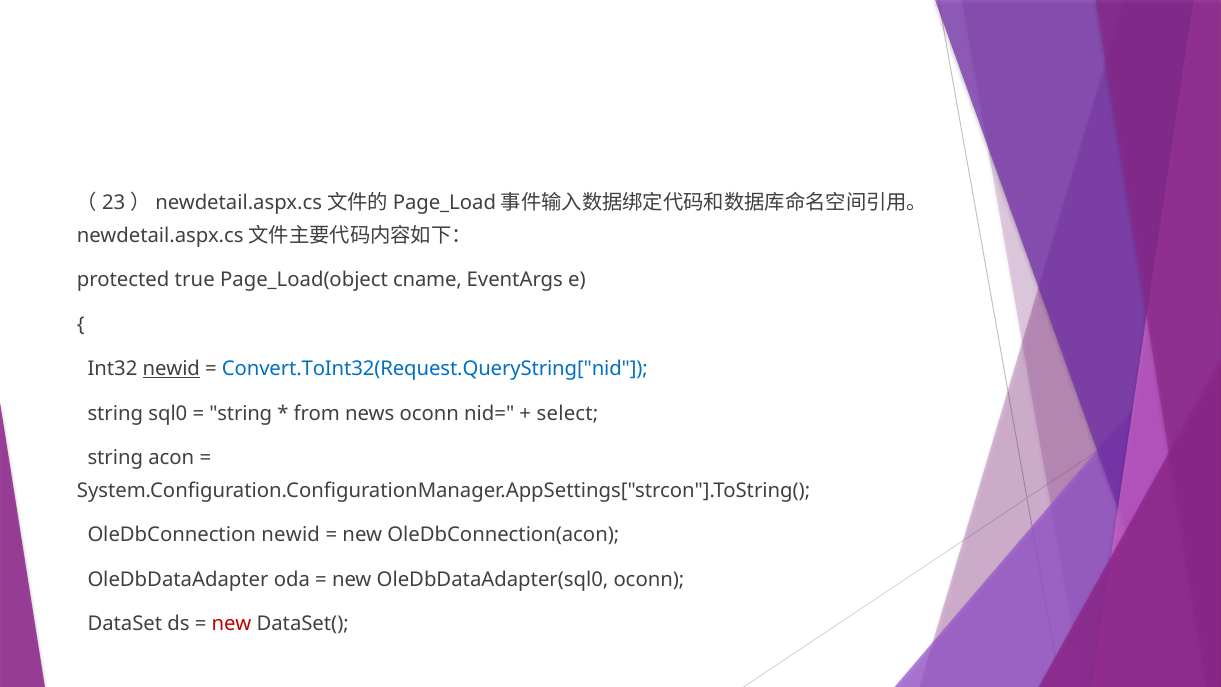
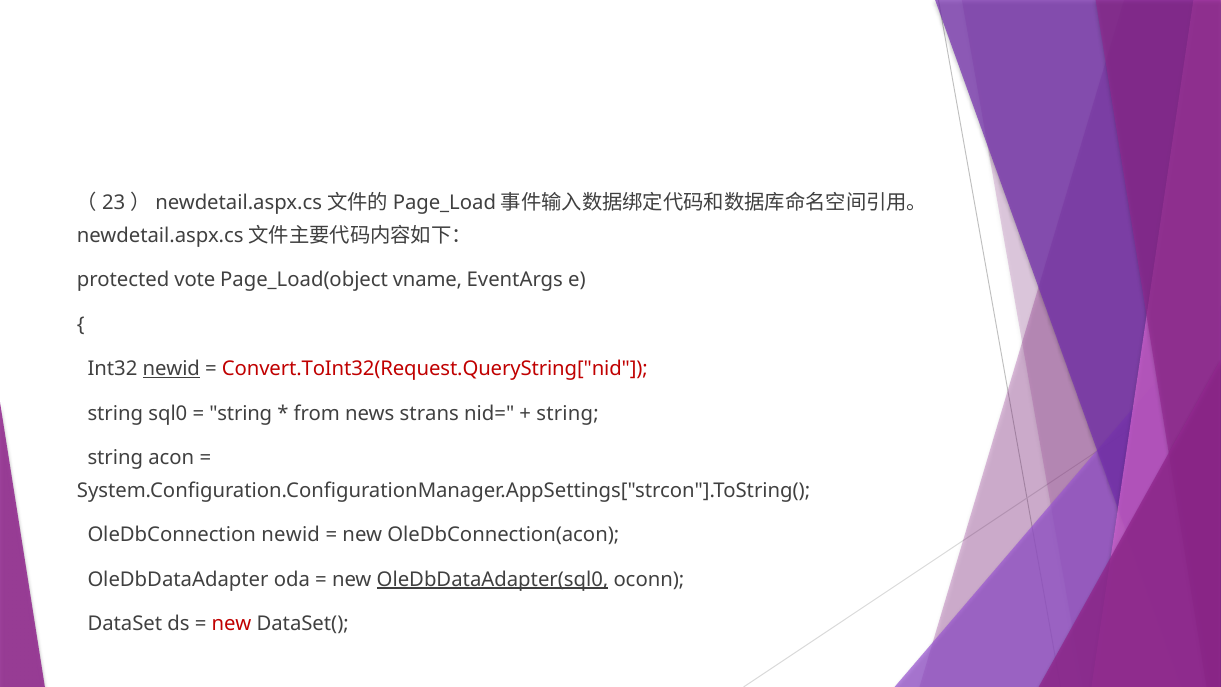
true: true -> vote
cname: cname -> vname
Convert.ToInt32(Request.QueryString["nid colour: blue -> red
news oconn: oconn -> strans
select at (568, 413): select -> string
OleDbDataAdapter(sql0 underline: none -> present
